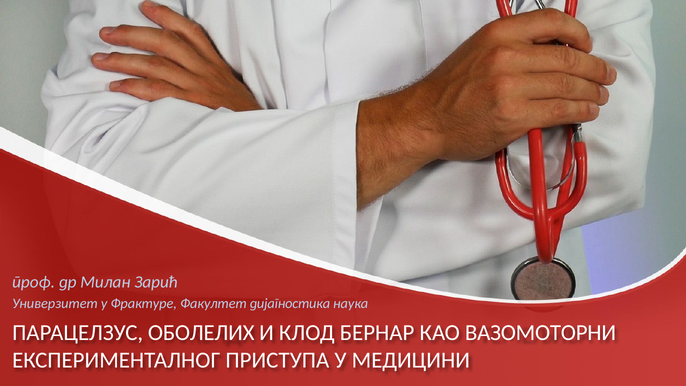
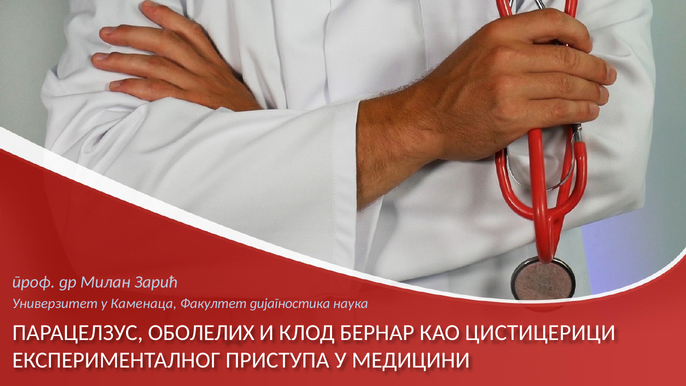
Фрактуре: Фрактуре -> Каменаца
ВАЗОМОТОРНИ: ВАЗОМОТОРНИ -> ЦИСТИЦЕРИЦИ
